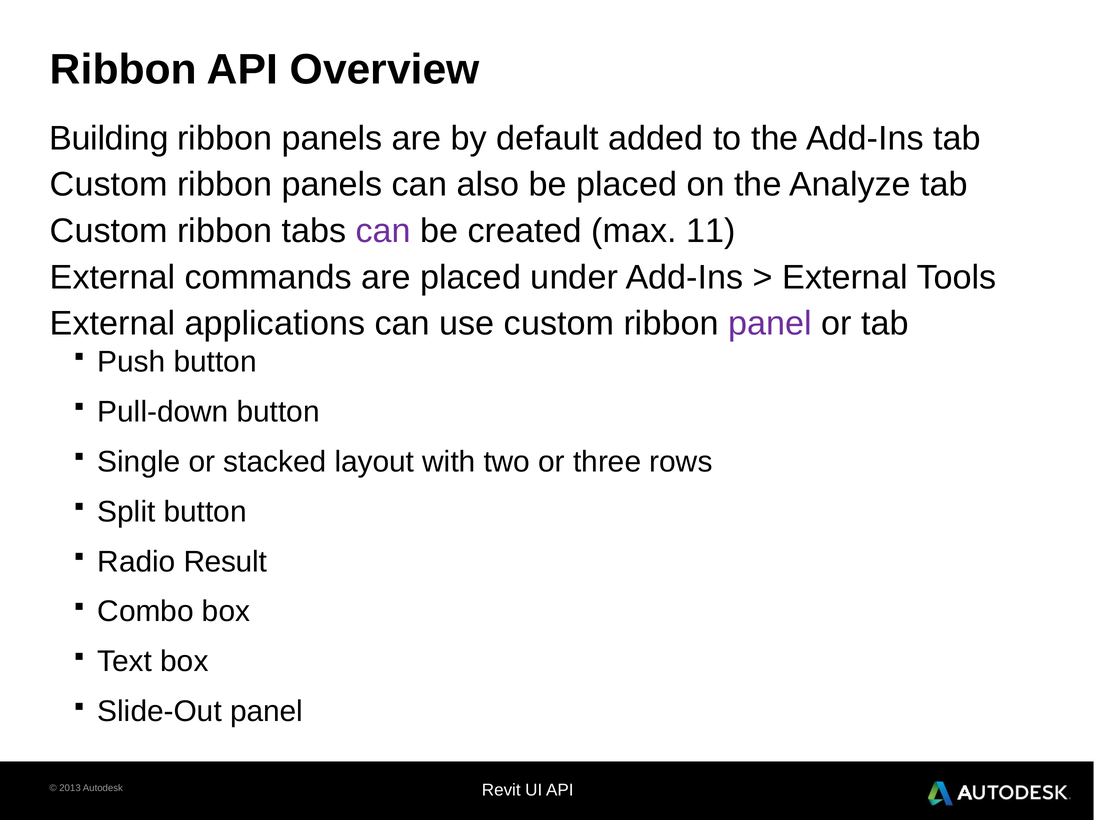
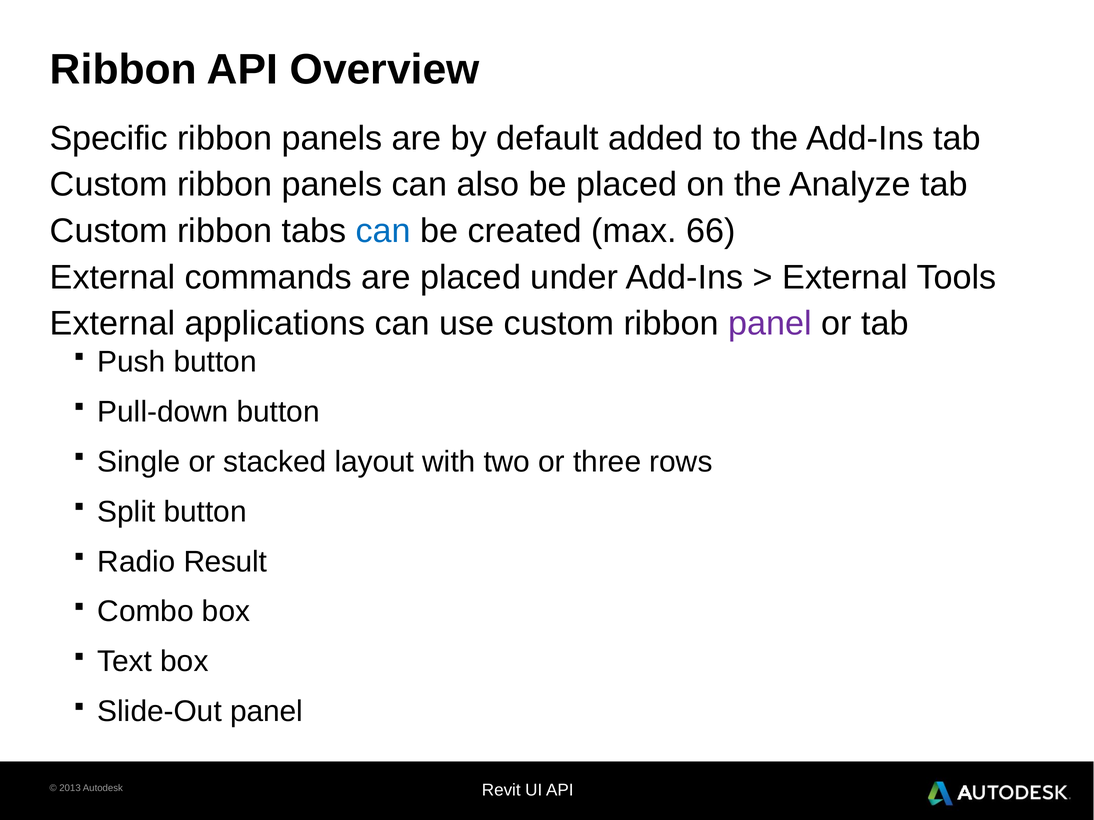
Building: Building -> Specific
can at (383, 231) colour: purple -> blue
11: 11 -> 66
